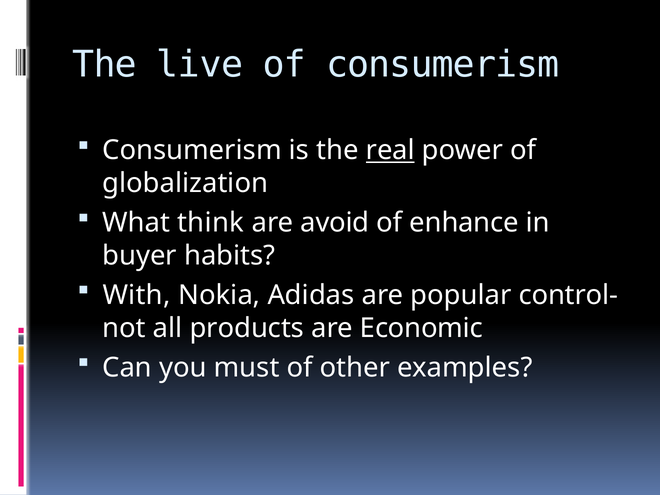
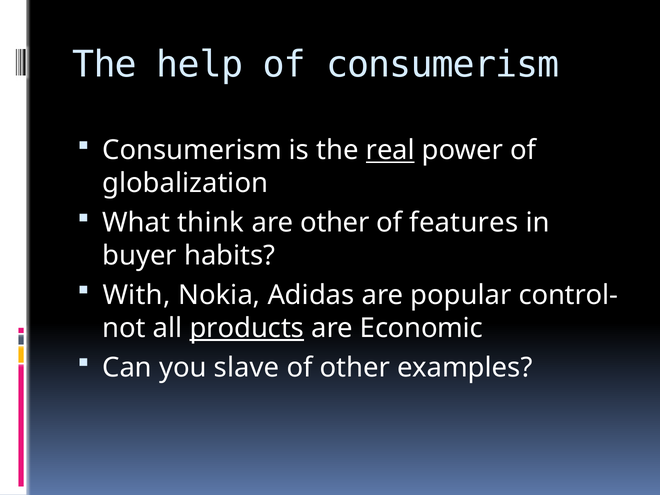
live: live -> help
are avoid: avoid -> other
enhance: enhance -> features
products underline: none -> present
must: must -> slave
